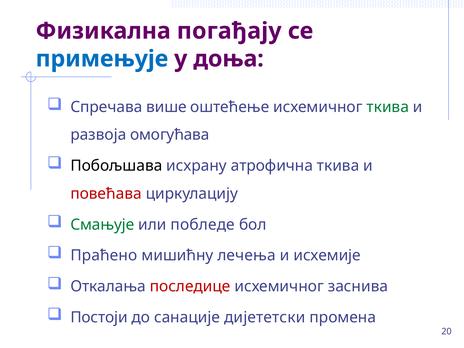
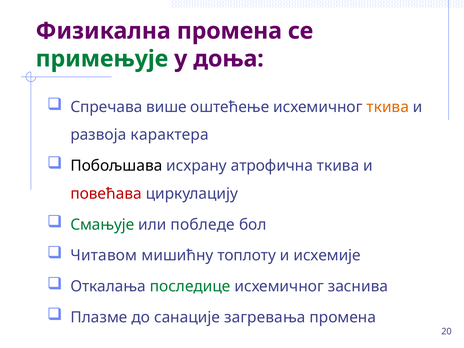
Физикална погађају: погађају -> промена
примењује colour: blue -> green
ткива at (388, 107) colour: green -> orange
омогућава: омогућава -> карактера
Праћено: Праћено -> Читавом
лечења: лечења -> топлоту
последице colour: red -> green
Постоји: Постоји -> Плазме
дијететски: дијететски -> загревања
